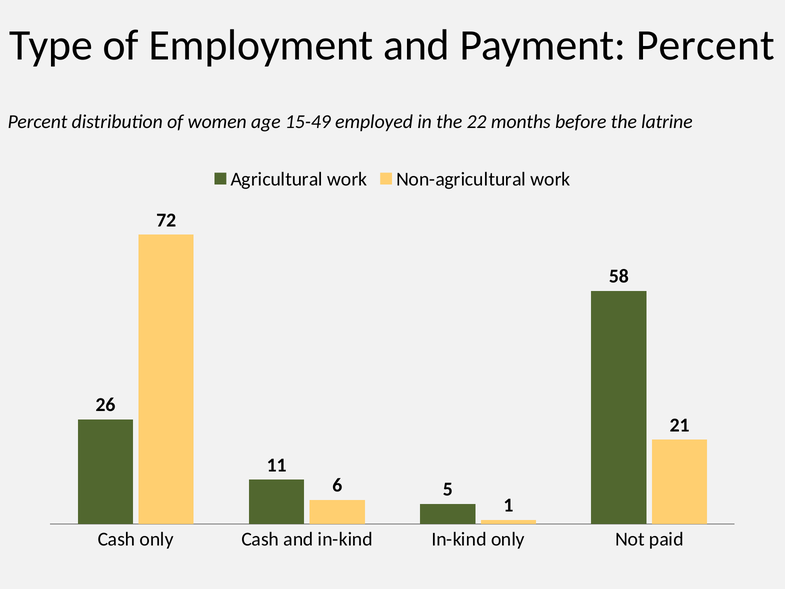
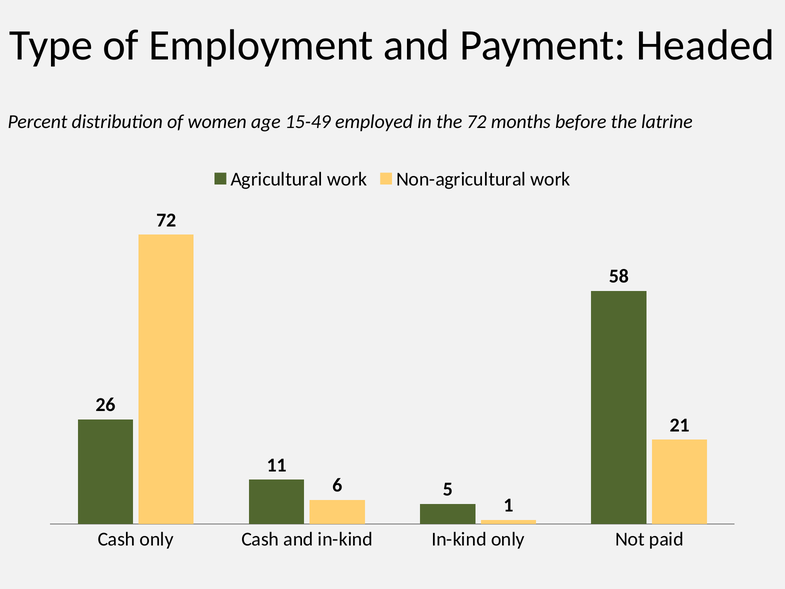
Payment Percent: Percent -> Headed
the 22: 22 -> 72
